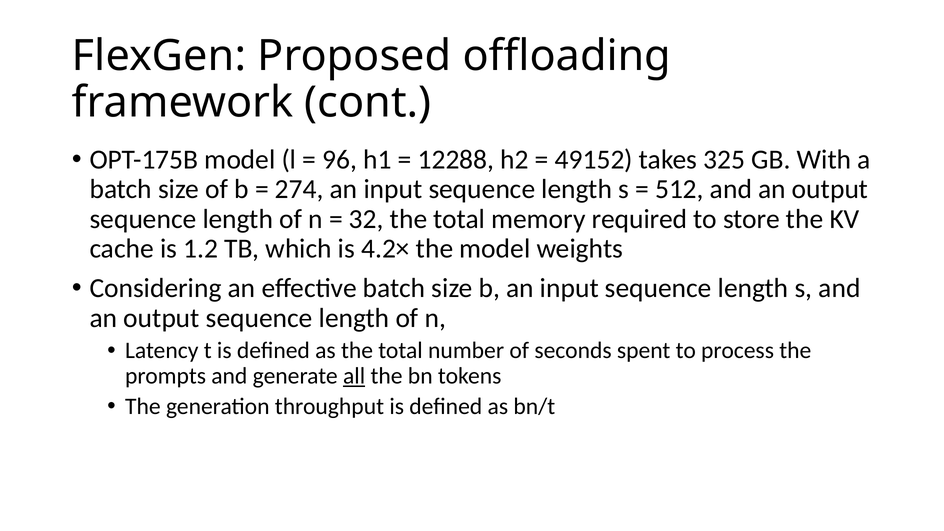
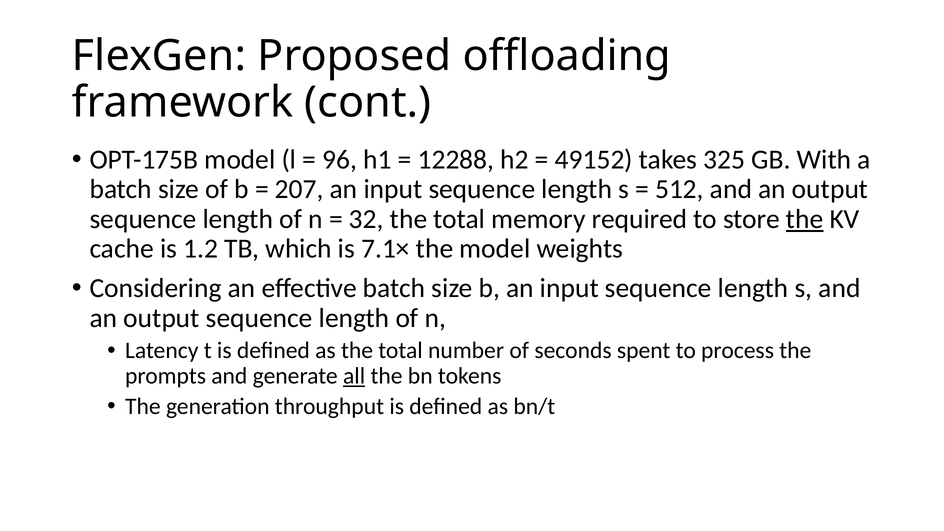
274: 274 -> 207
the at (805, 219) underline: none -> present
4.2×: 4.2× -> 7.1×
